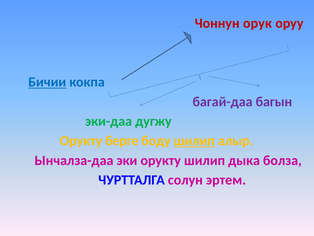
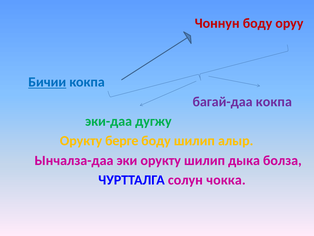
Чоннун орук: орук -> боду
багай-даа багын: багын -> кокпа
шилип at (194, 141) underline: present -> none
эртем: эртем -> чокка
